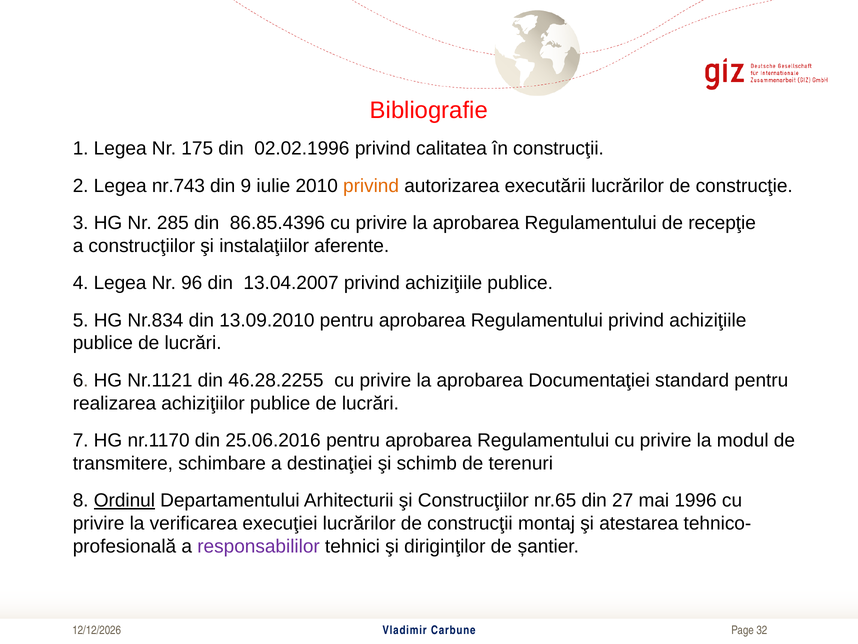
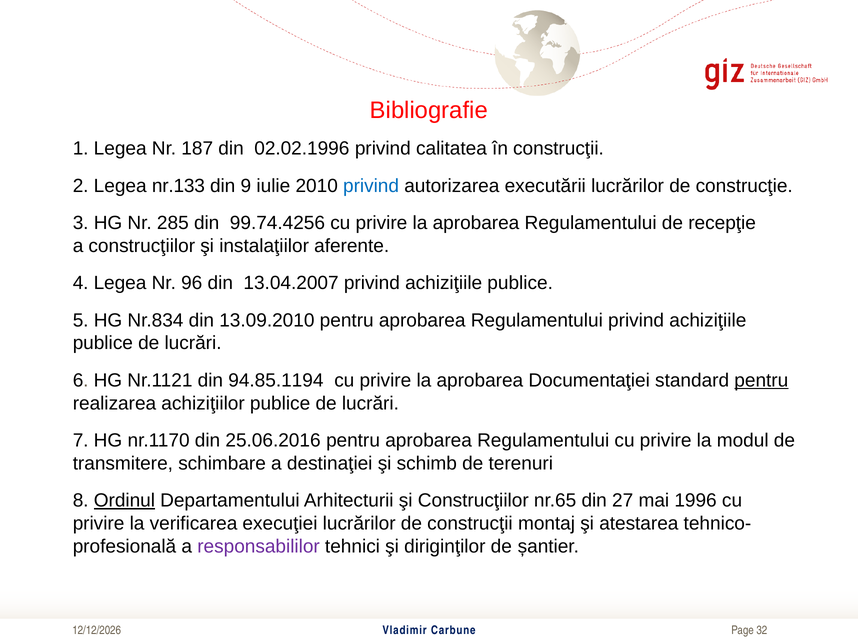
175: 175 -> 187
nr.743: nr.743 -> nr.133
privind at (371, 186) colour: orange -> blue
86.85.4396: 86.85.4396 -> 99.74.4256
46.28.2255: 46.28.2255 -> 94.85.1194
pentru at (761, 380) underline: none -> present
